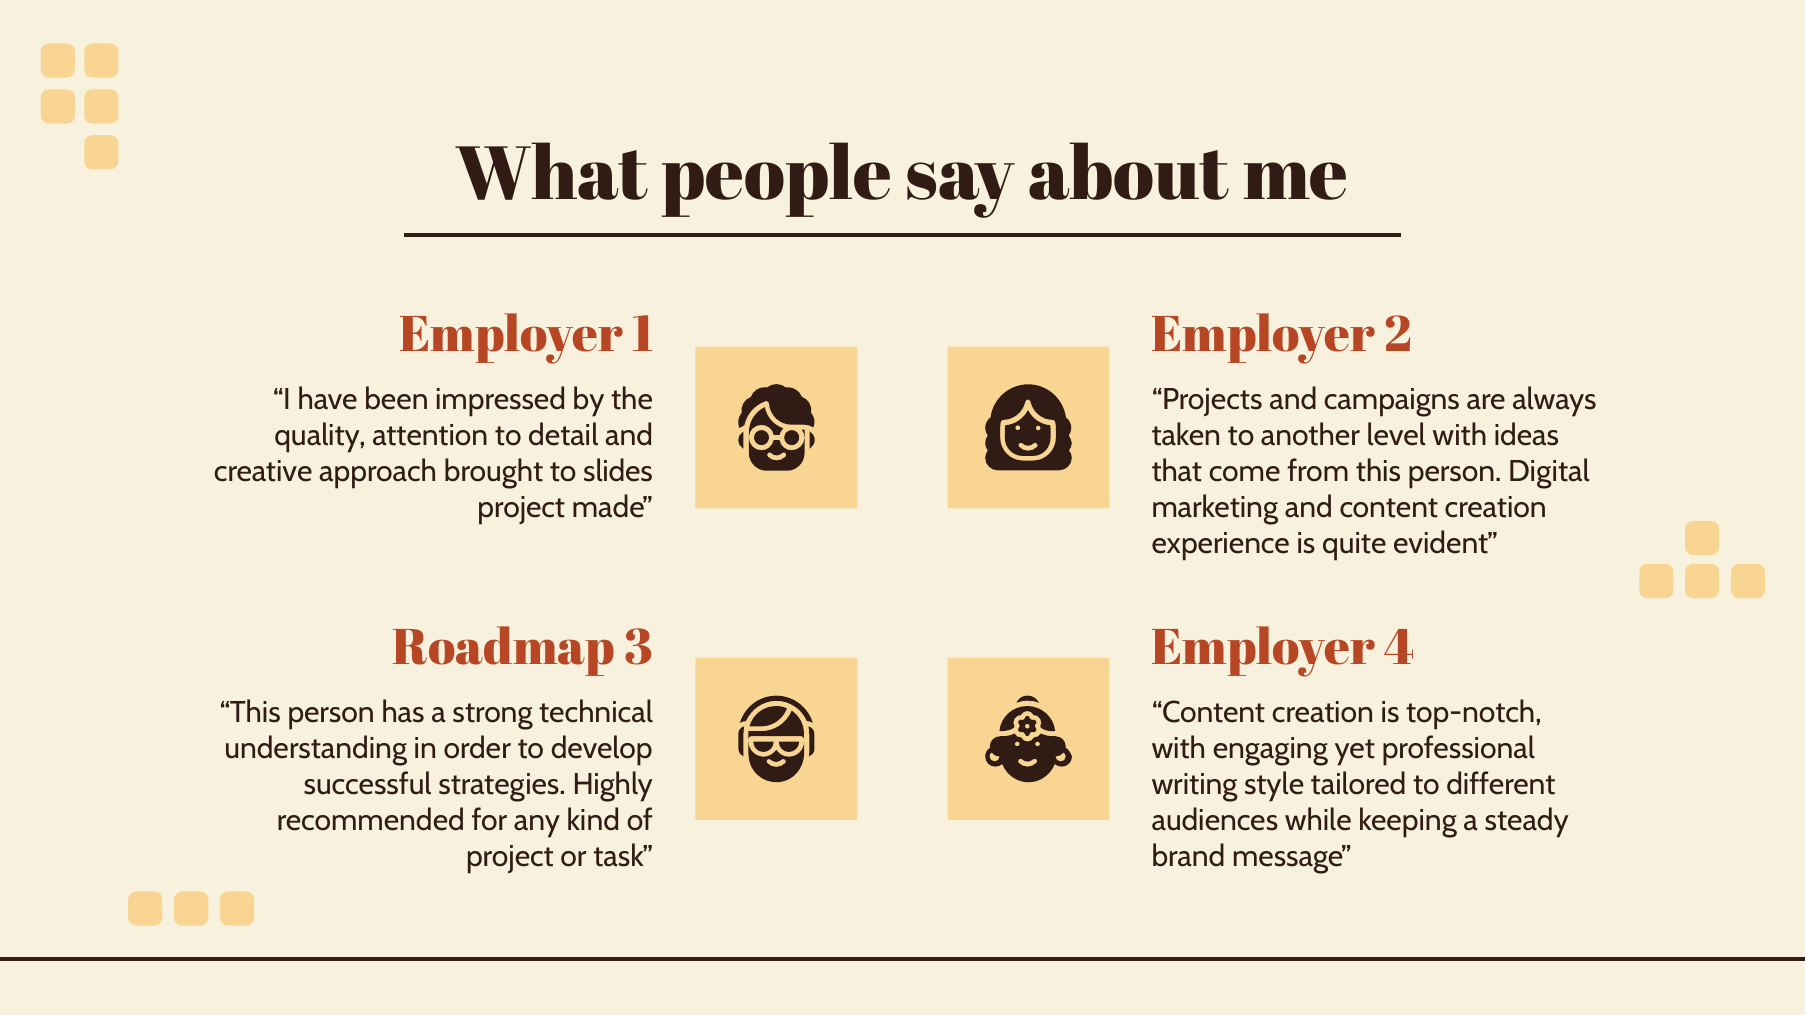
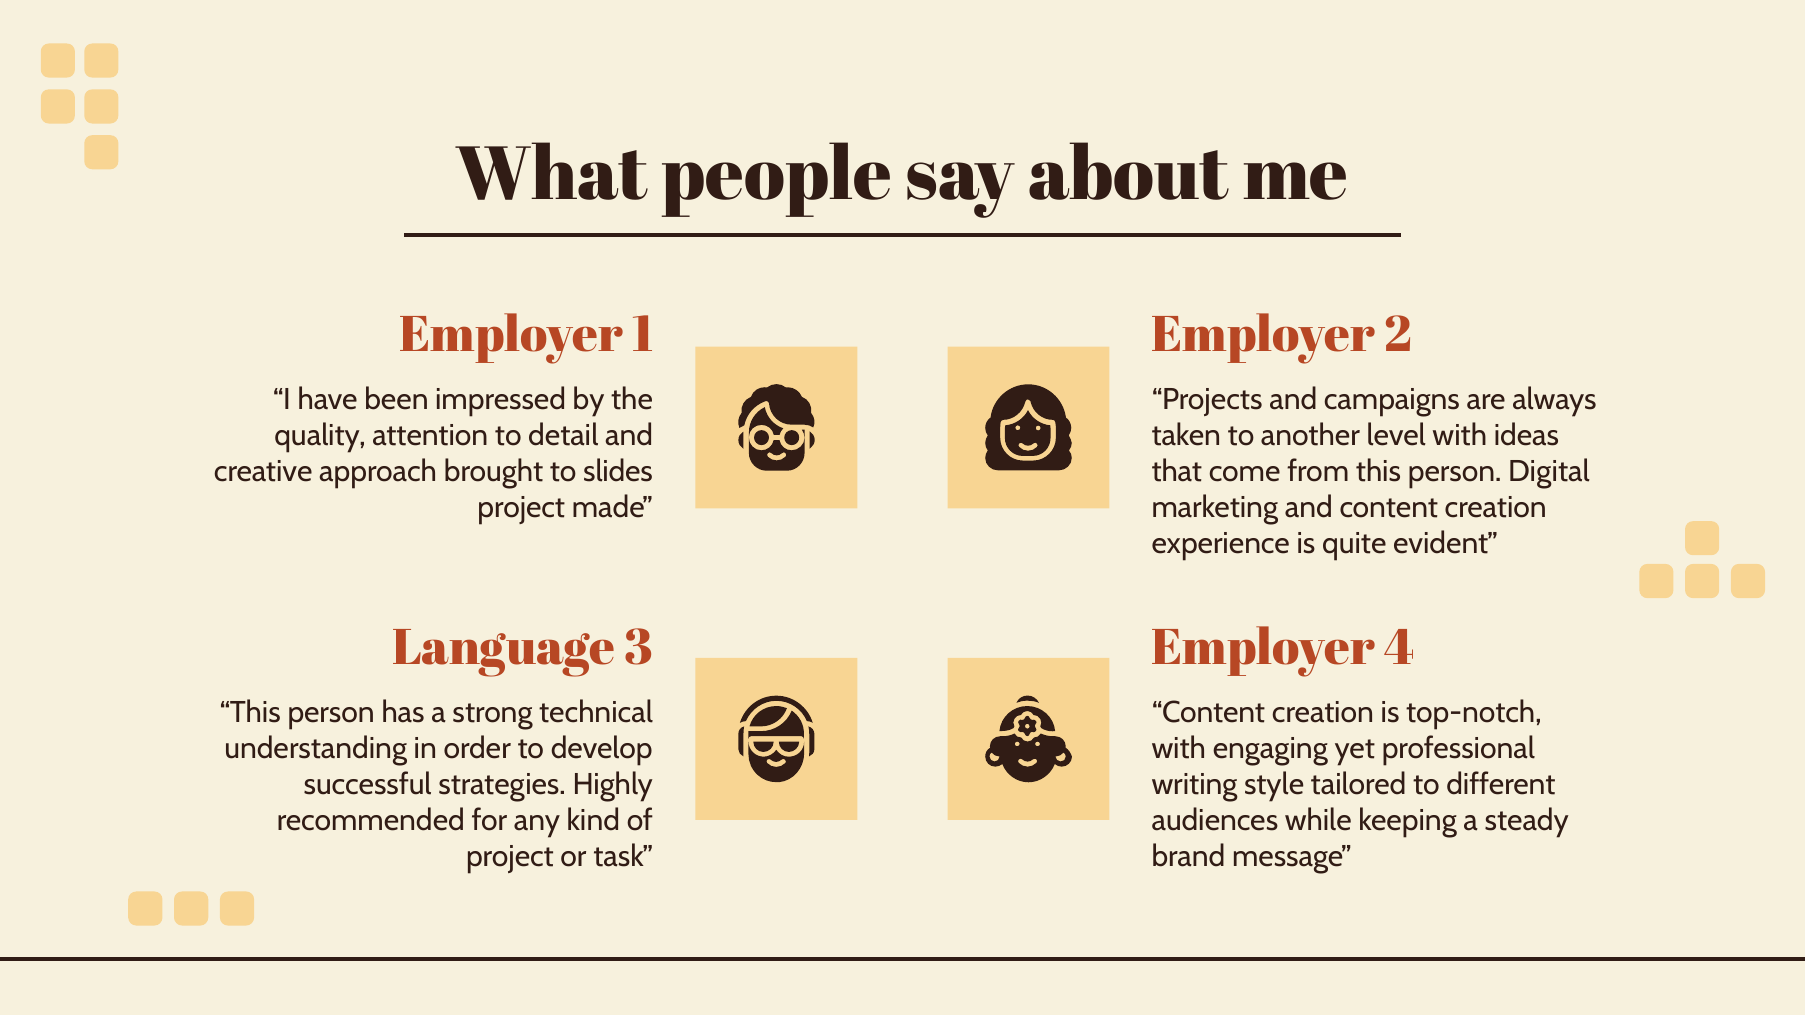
Roadmap: Roadmap -> Language
